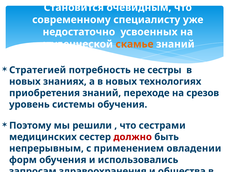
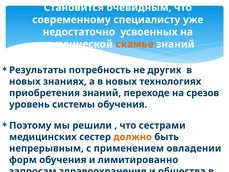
Стратегией: Стратегией -> Результаты
сестры: сестры -> других
должно colour: red -> orange
использовались: использовались -> лимитированно
